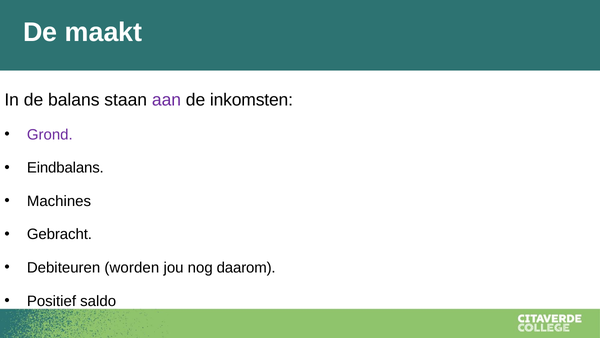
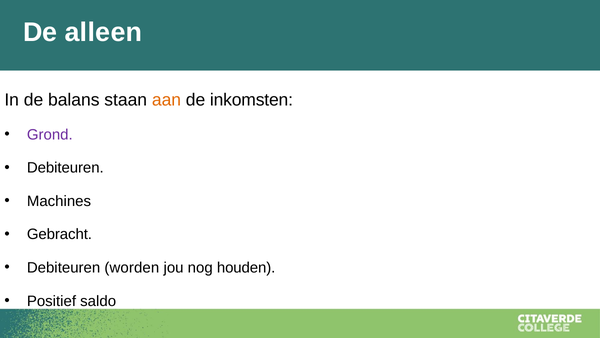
maakt: maakt -> alleen
aan colour: purple -> orange
Eindbalans at (65, 168): Eindbalans -> Debiteuren
daarom: daarom -> houden
